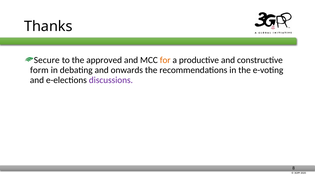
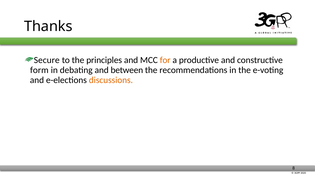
approved: approved -> principles
onwards: onwards -> between
discussions colour: purple -> orange
